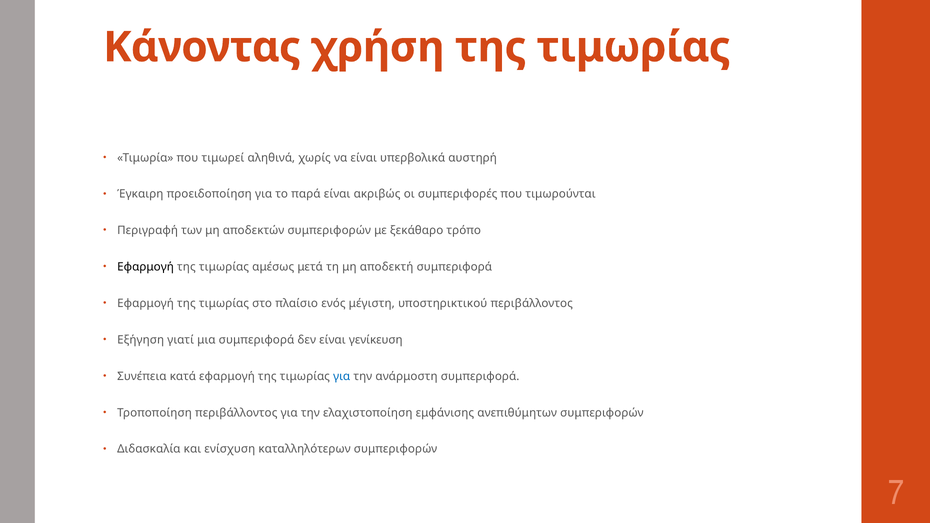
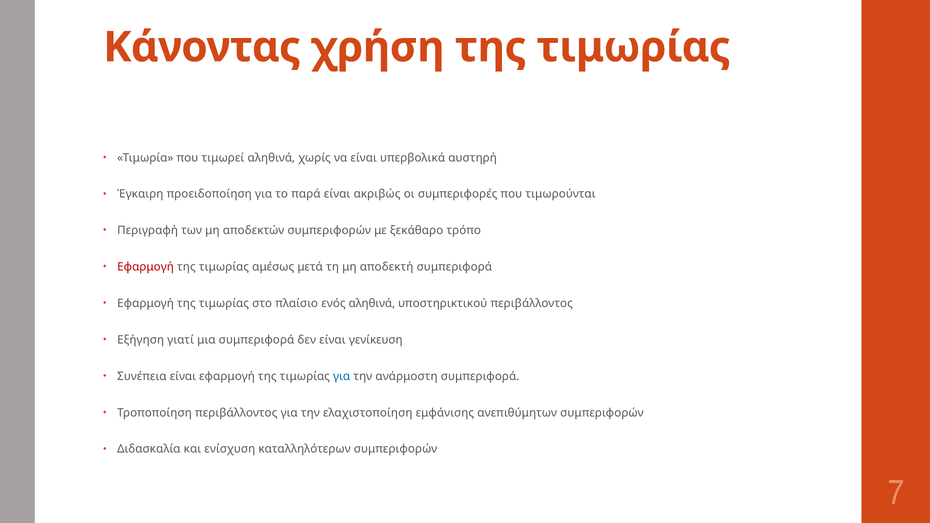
Εφαρμογή at (146, 267) colour: black -> red
ενός μέγιστη: μέγιστη -> αληθινά
Συνέπεια κατά: κατά -> είναι
